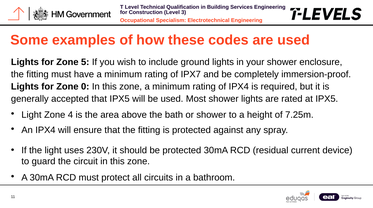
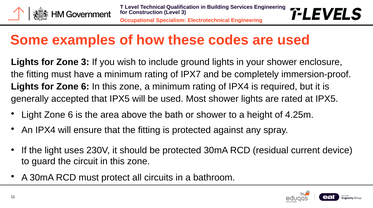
Zone 5: 5 -> 3
for Zone 0: 0 -> 6
Light Zone 4: 4 -> 6
7.25m: 7.25m -> 4.25m
